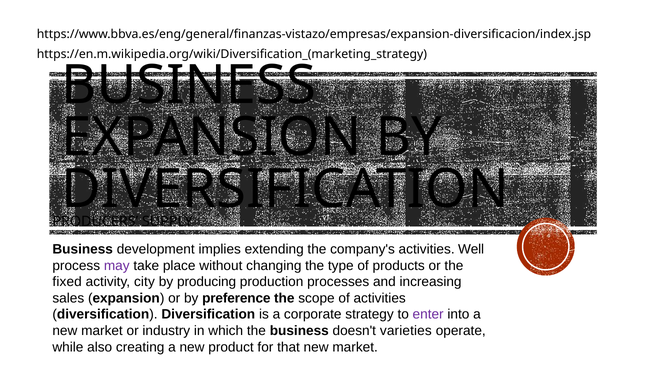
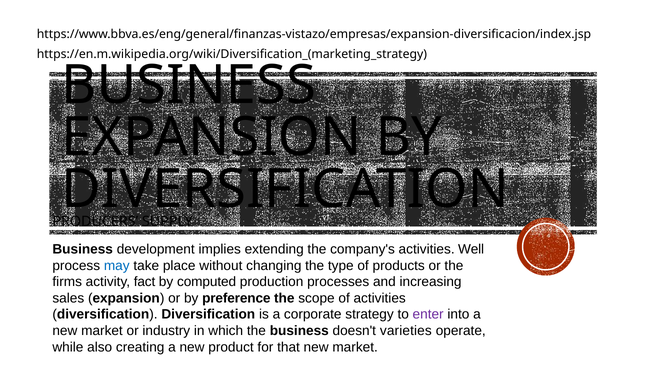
may colour: purple -> blue
fixed: fixed -> firms
city: city -> fact
producing: producing -> computed
